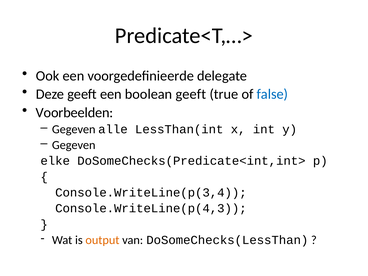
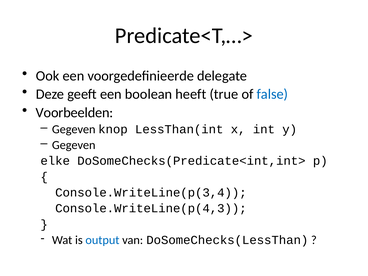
boolean geeft: geeft -> heeft
alle: alle -> knop
output colour: orange -> blue
